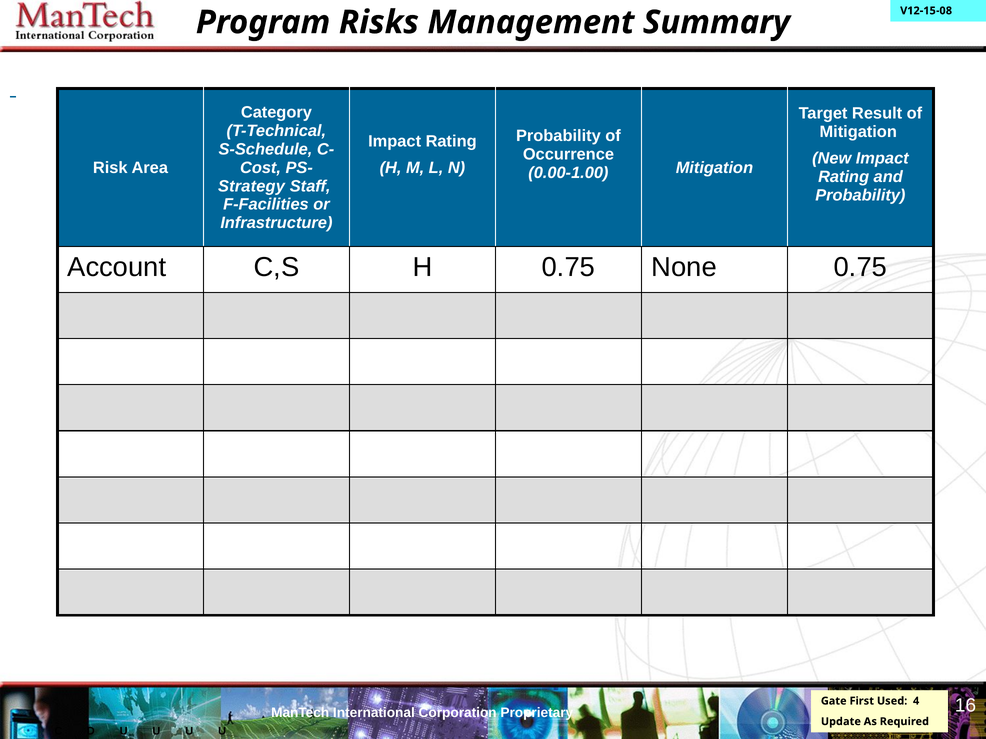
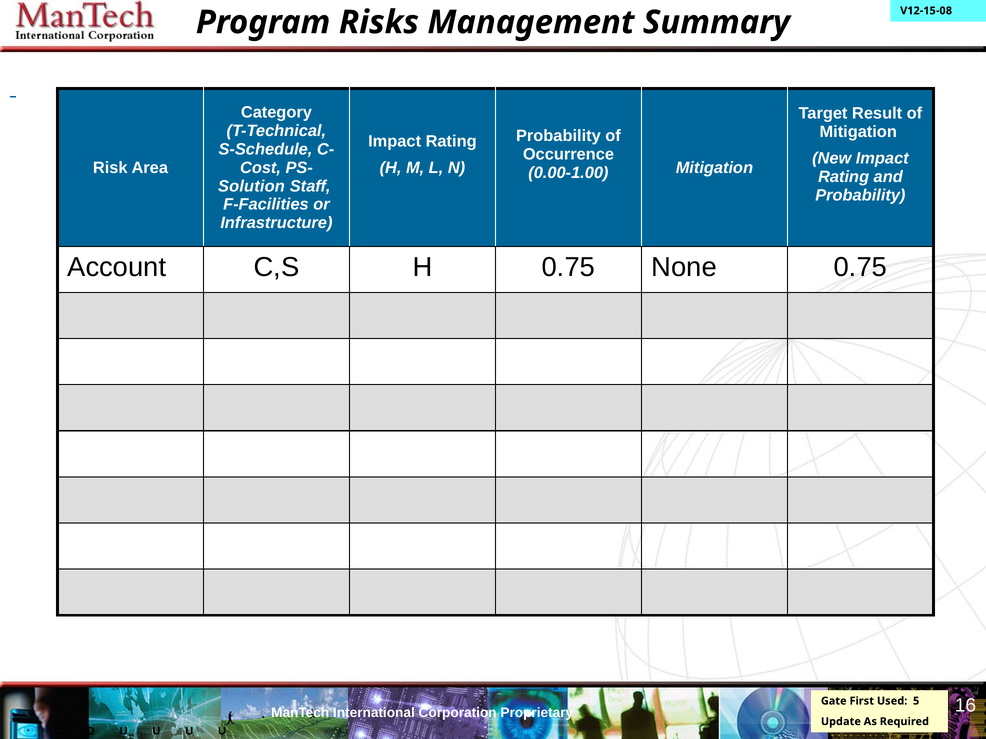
Strategy: Strategy -> Solution
4: 4 -> 5
